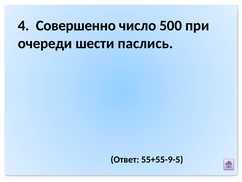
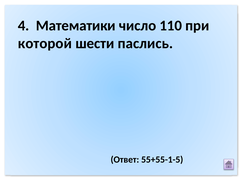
Совершенно: Совершенно -> Математики
500: 500 -> 110
очереди: очереди -> которой
55+55-9-5: 55+55-9-5 -> 55+55-1-5
